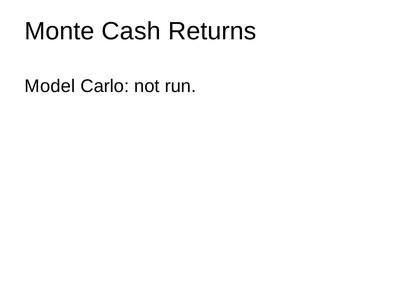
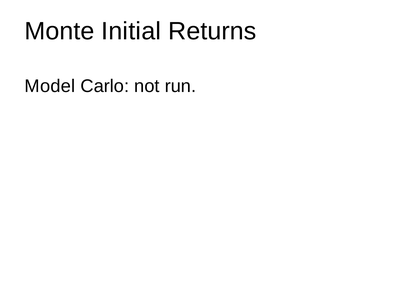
Cash: Cash -> Initial
